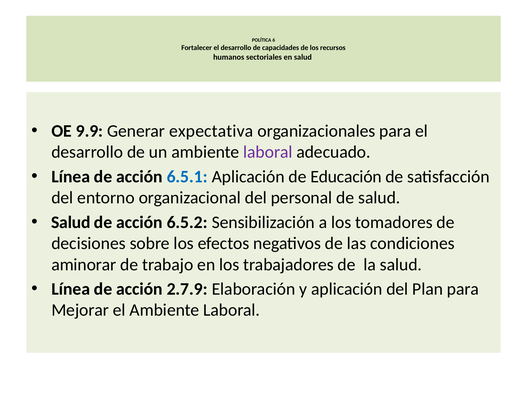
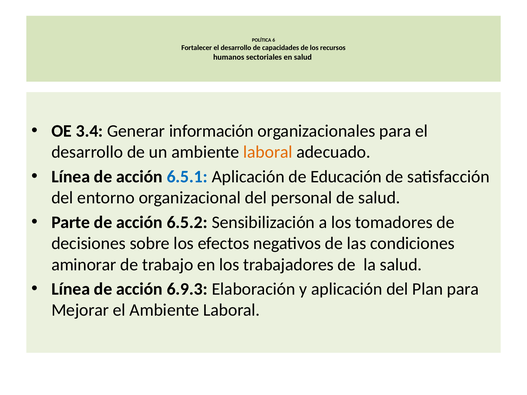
9.9: 9.9 -> 3.4
expectativa: expectativa -> información
laboral at (268, 152) colour: purple -> orange
Salud at (71, 223): Salud -> Parte
2.7.9: 2.7.9 -> 6.9.3
